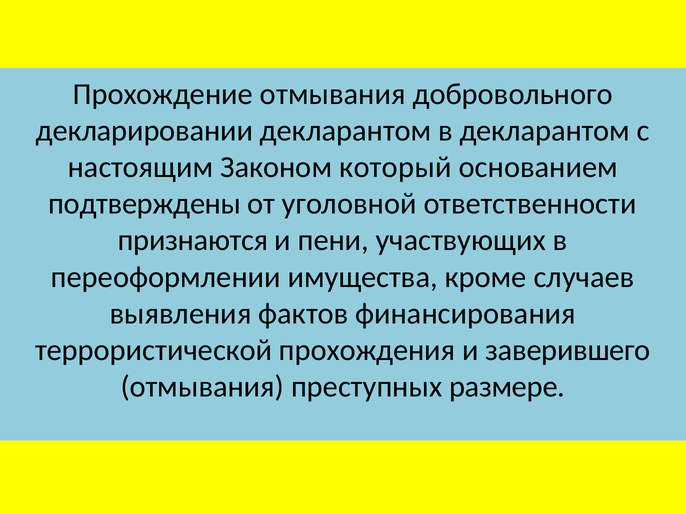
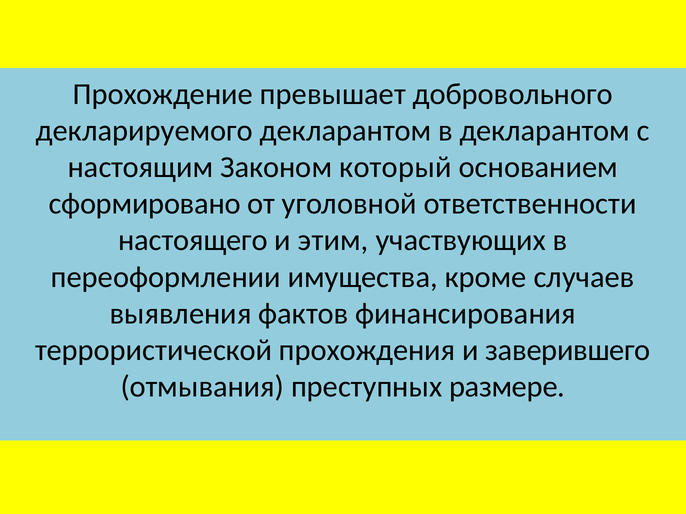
Прохождение отмывания: отмывания -> превышает
декларировании: декларировании -> декларируемого
подтверждены: подтверждены -> сформировано
признаются: признаются -> настоящего
пени: пени -> этим
